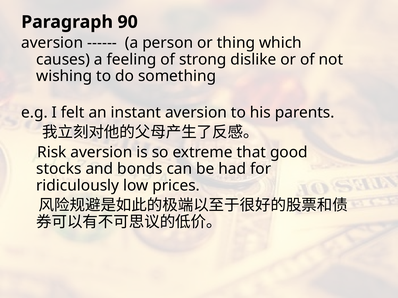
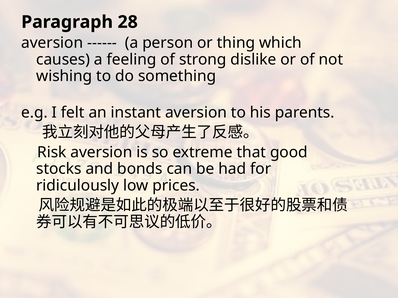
90: 90 -> 28
